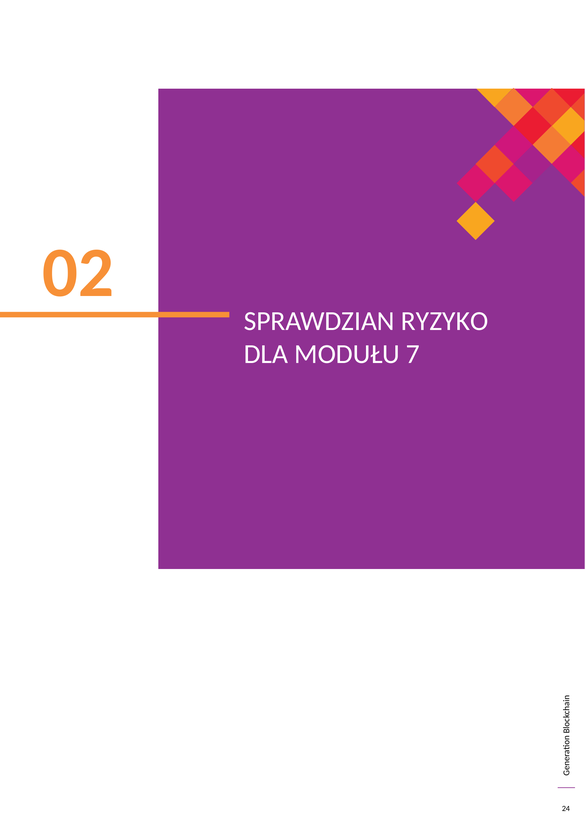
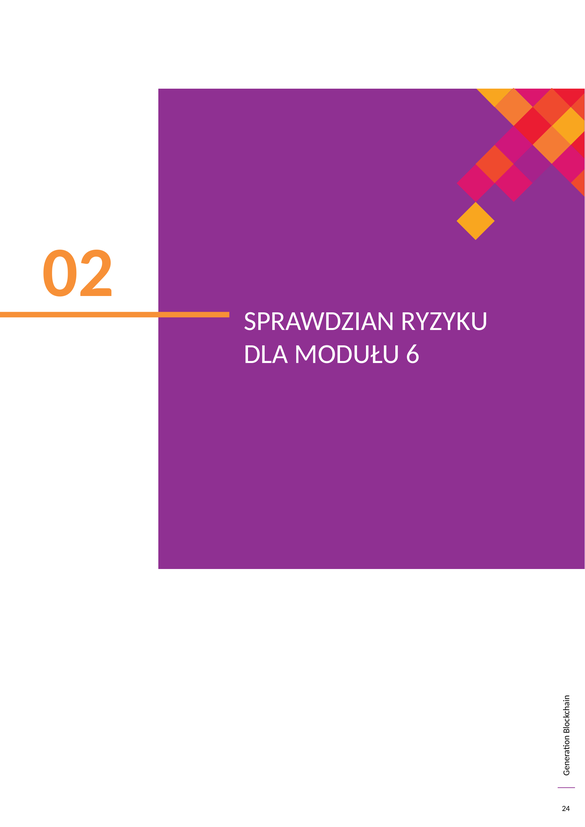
RYZYKO: RYZYKO -> RYZYKU
7: 7 -> 6
